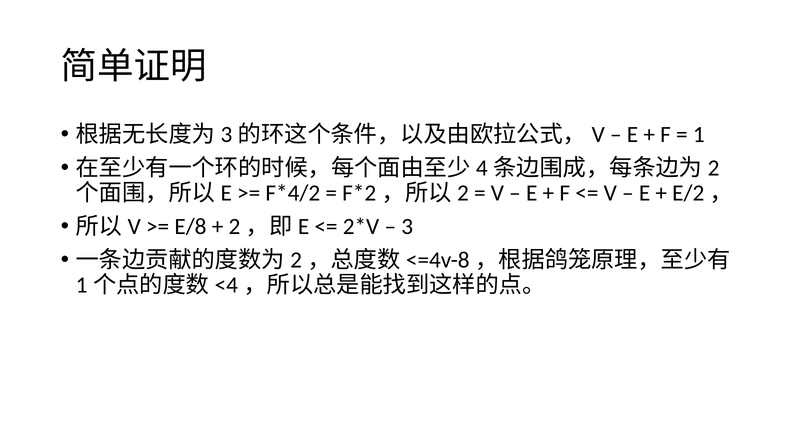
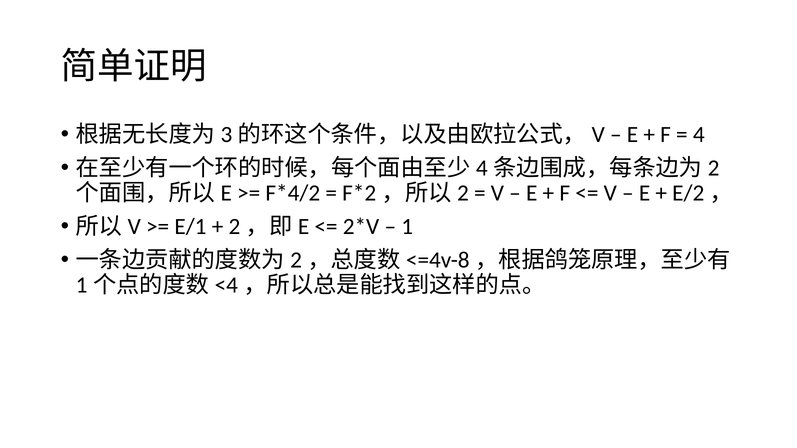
1: 1 -> 4
E/8: E/8 -> E/1
3: 3 -> 1
